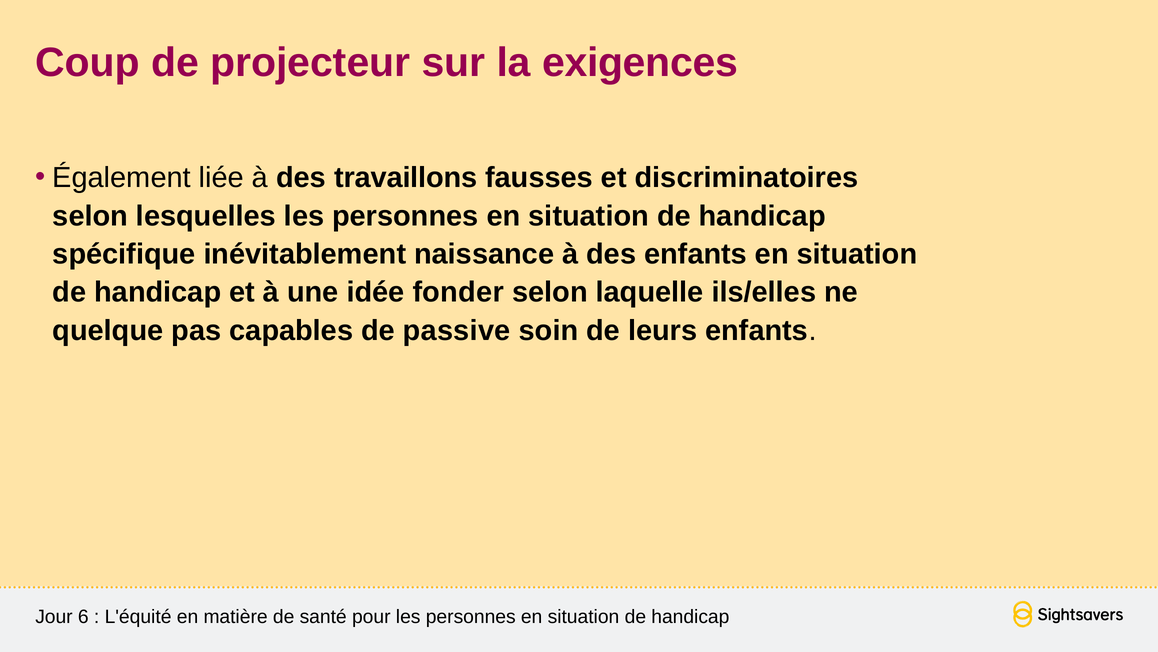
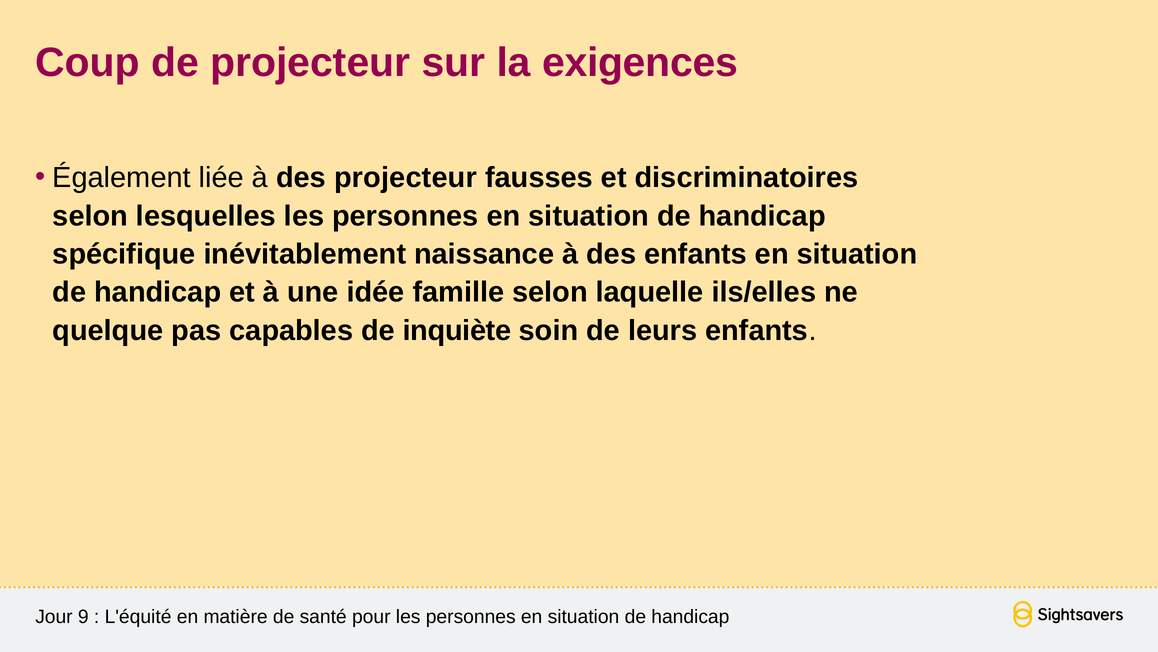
des travaillons: travaillons -> projecteur
fonder: fonder -> famille
passive: passive -> inquiète
6: 6 -> 9
